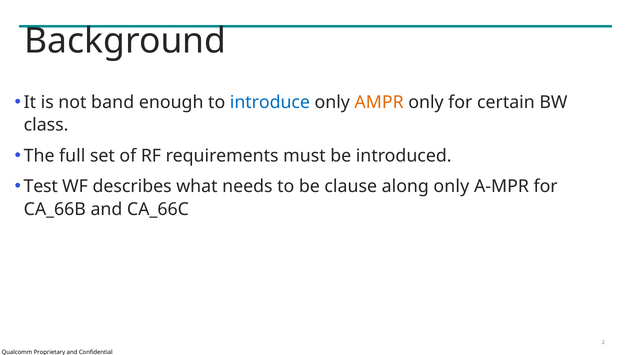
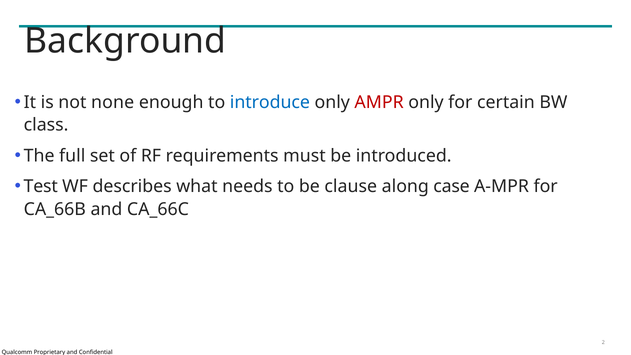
band: band -> none
AMPR colour: orange -> red
along only: only -> case
